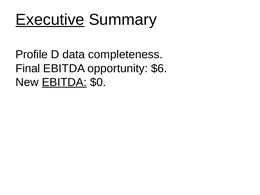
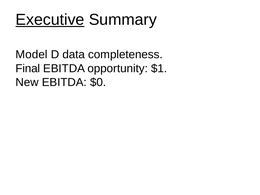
Profile: Profile -> Model
$6: $6 -> $1
EBITDA at (64, 82) underline: present -> none
